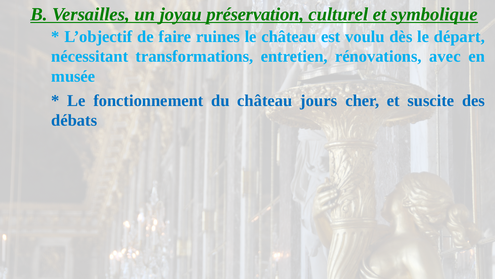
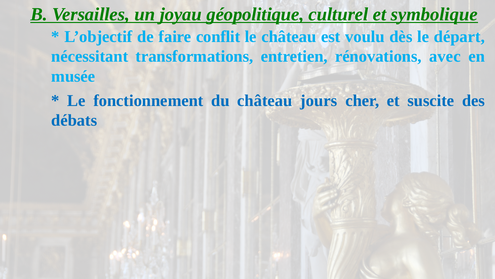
préservation: préservation -> géopolitique
ruines: ruines -> conflit
